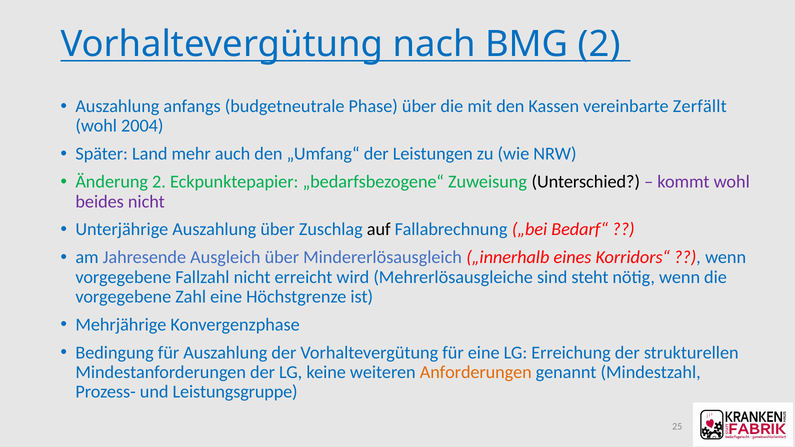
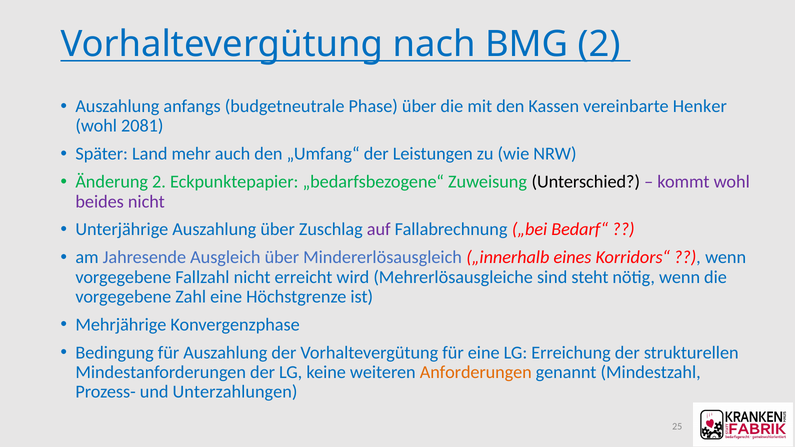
Zerfällt: Zerfällt -> Henker
2004: 2004 -> 2081
auf colour: black -> purple
Leistungsgruppe: Leistungsgruppe -> Unterzahlungen
